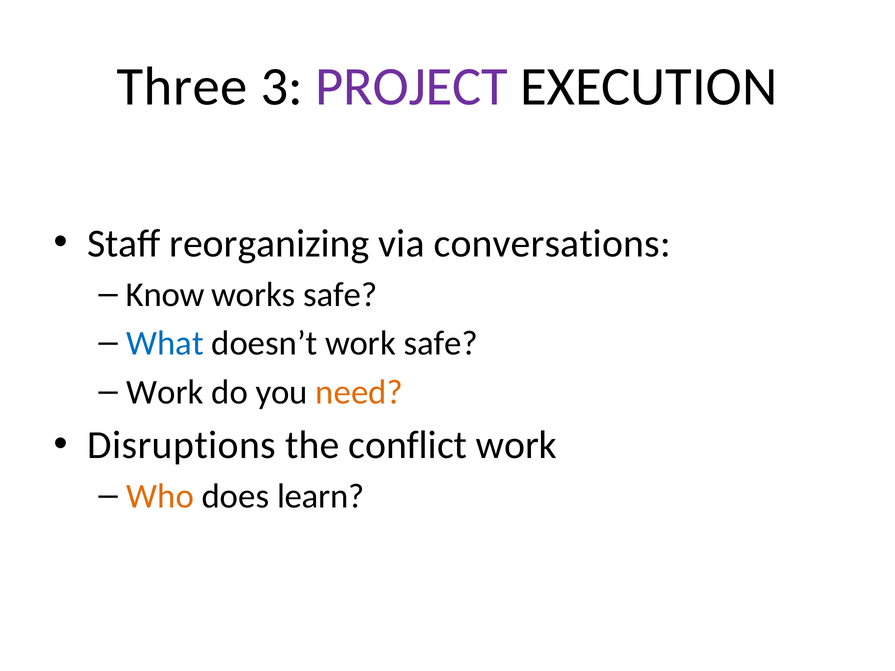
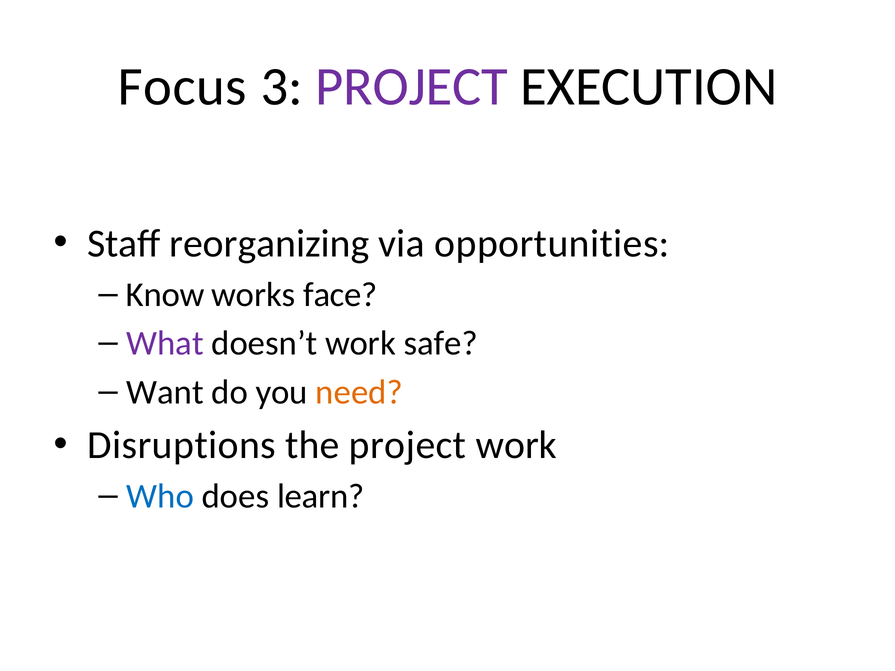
Three: Three -> Focus
conversations: conversations -> opportunities
works safe: safe -> face
What colour: blue -> purple
Work at (165, 392): Work -> Want
the conflict: conflict -> project
Who colour: orange -> blue
